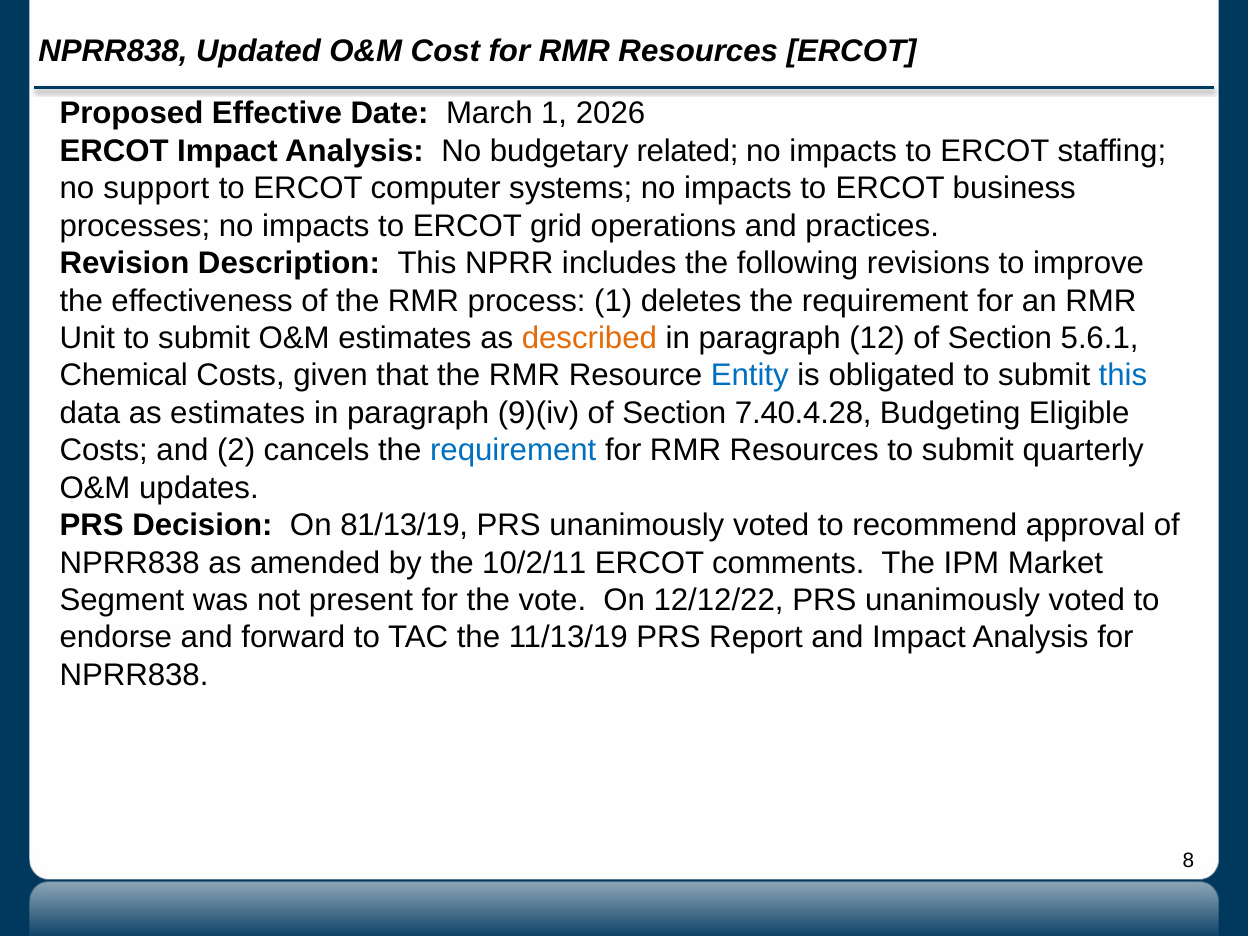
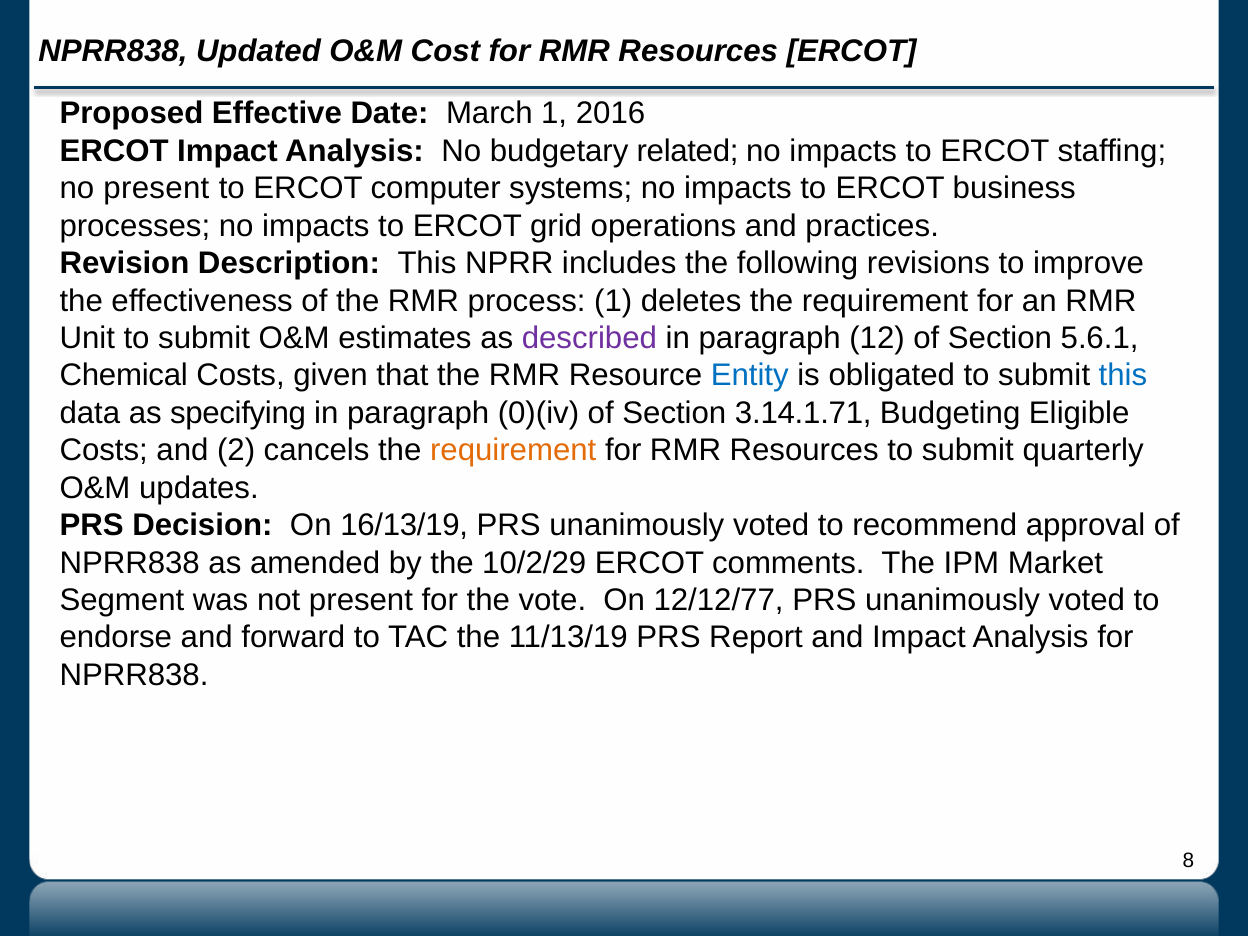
2026: 2026 -> 2016
no support: support -> present
described colour: orange -> purple
as estimates: estimates -> specifying
9)(iv: 9)(iv -> 0)(iv
7.40.4.28: 7.40.4.28 -> 3.14.1.71
requirement at (513, 450) colour: blue -> orange
81/13/19: 81/13/19 -> 16/13/19
10/2/11: 10/2/11 -> 10/2/29
12/12/22: 12/12/22 -> 12/12/77
